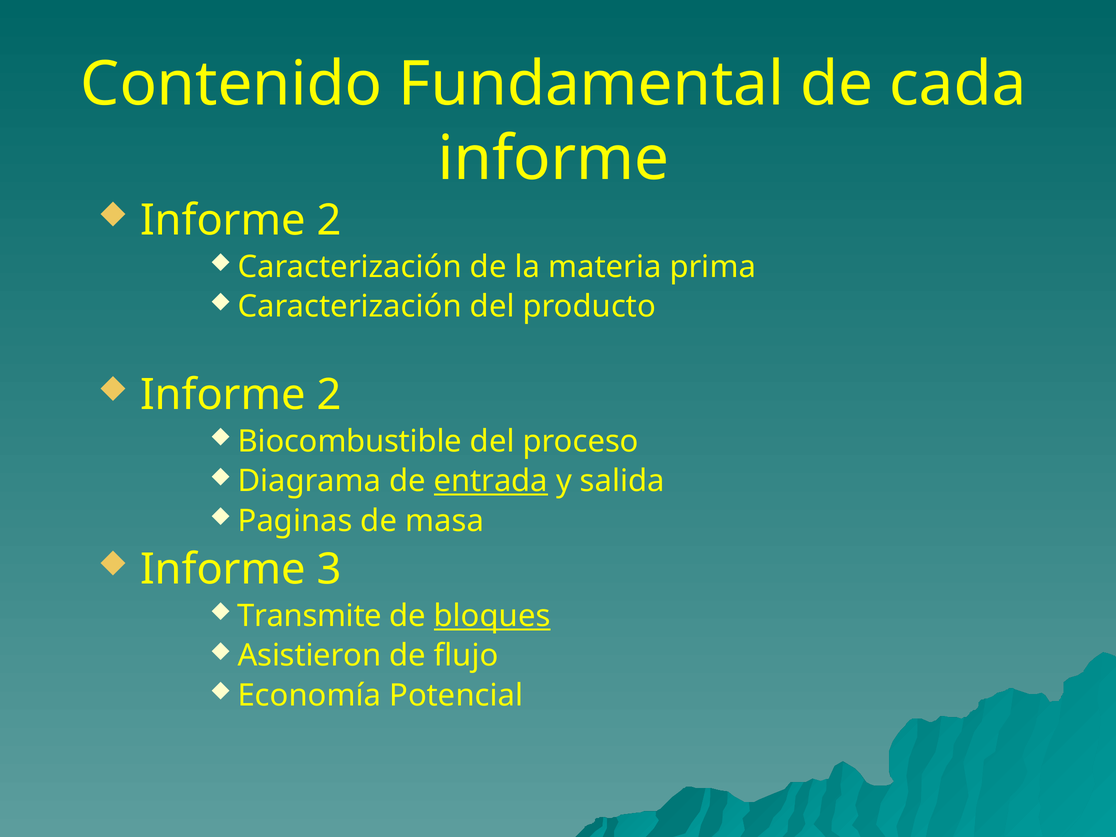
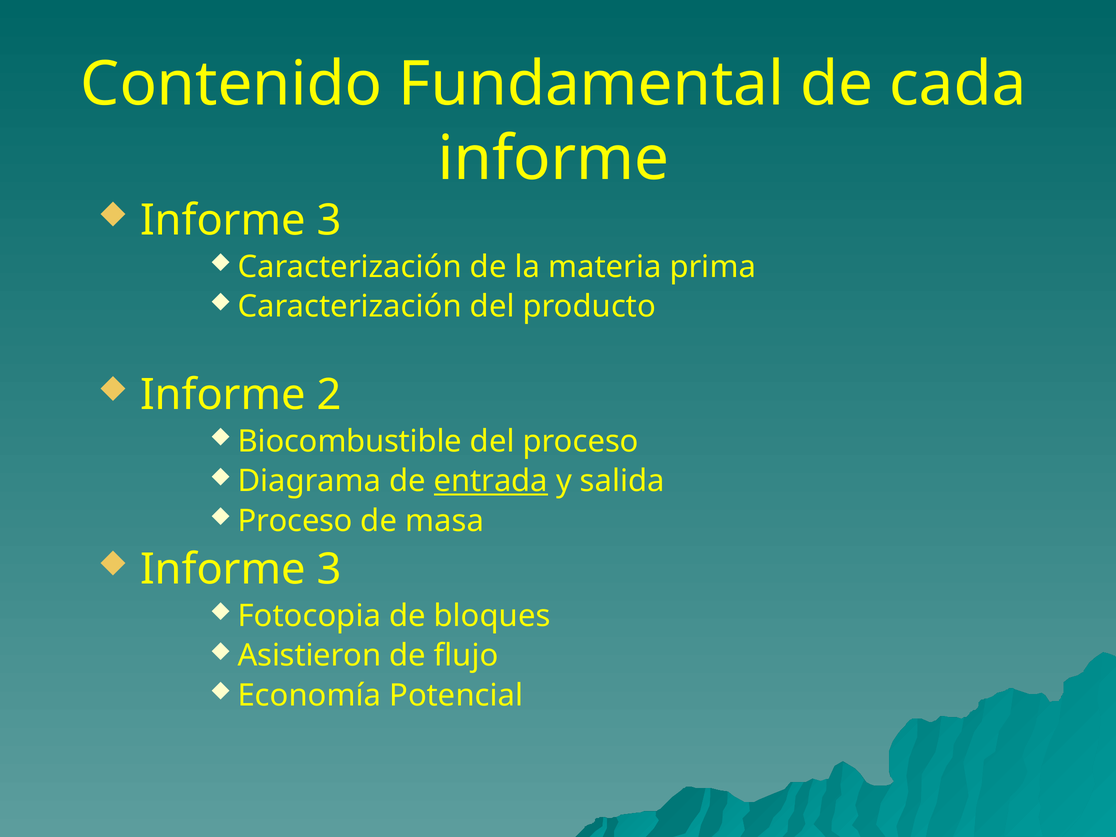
2 at (329, 220): 2 -> 3
Paginas at (295, 521): Paginas -> Proceso
Transmite: Transmite -> Fotocopia
bloques underline: present -> none
